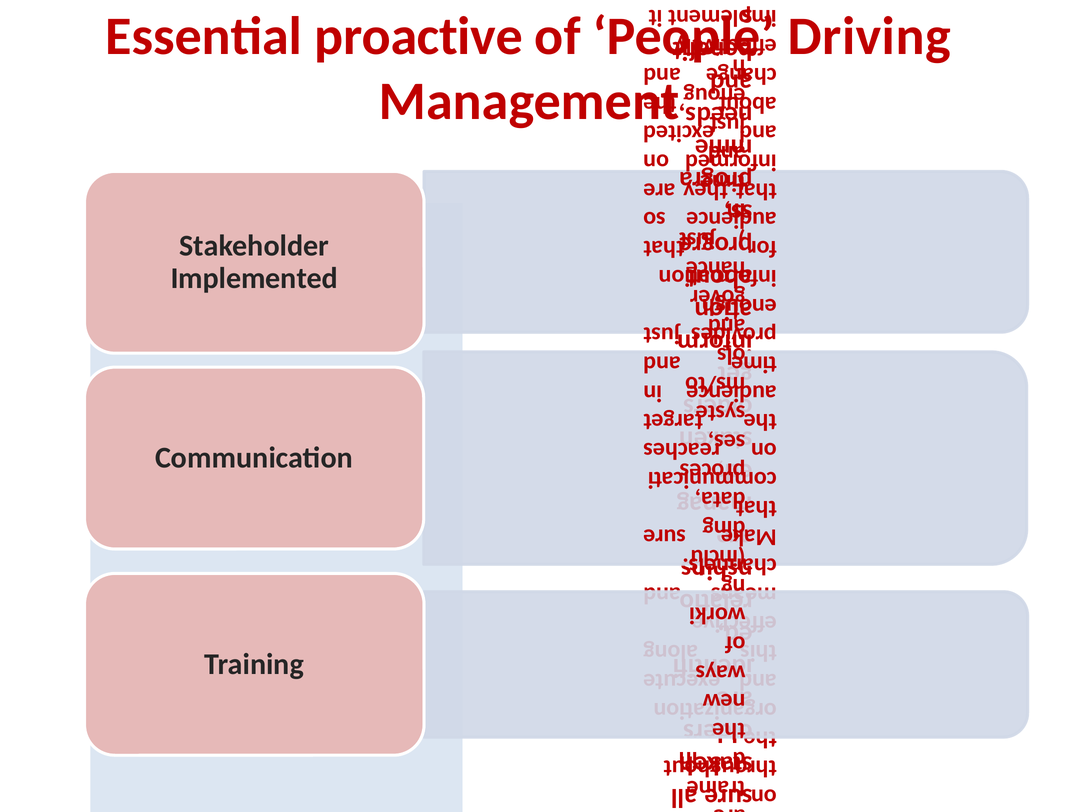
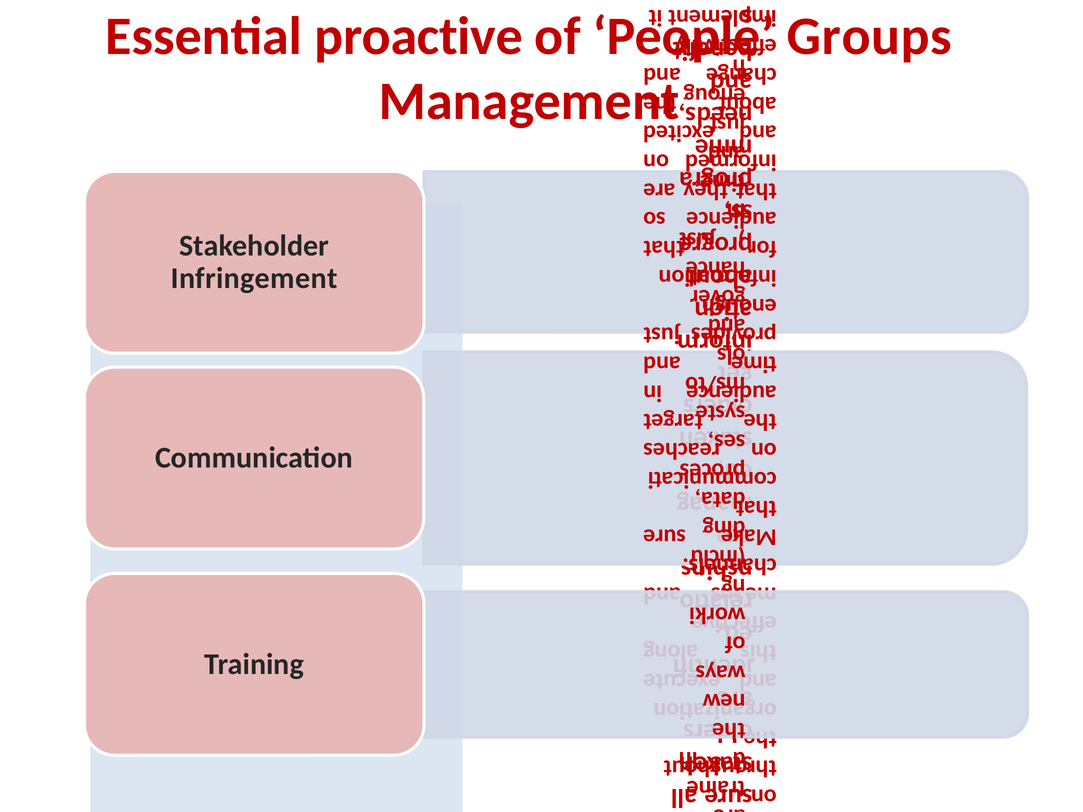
Driving: Driving -> Groups
Implemented: Implemented -> Infringement
